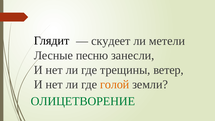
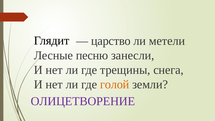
скудеет: скудеет -> царство
ветер: ветер -> снега
ОЛИЦЕТВОРЕНИЕ colour: green -> purple
